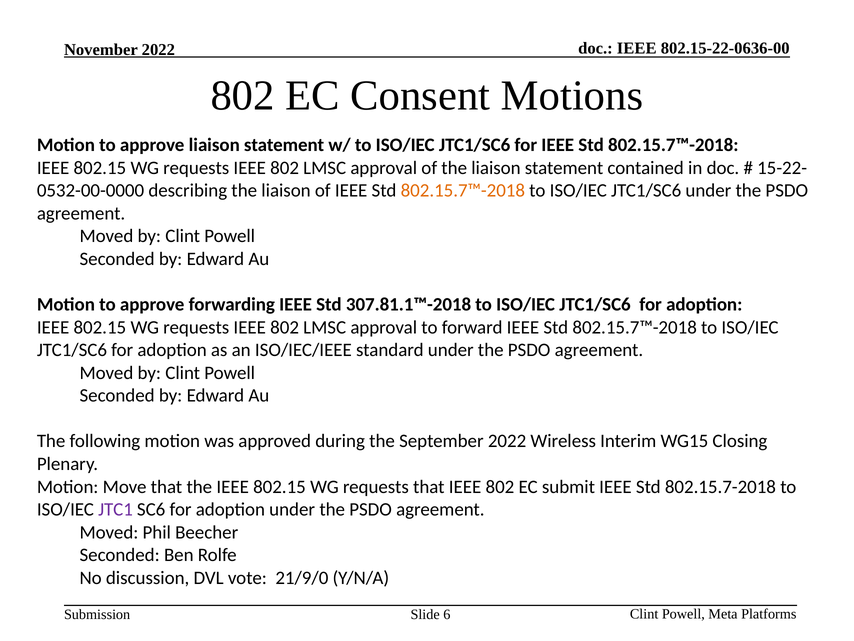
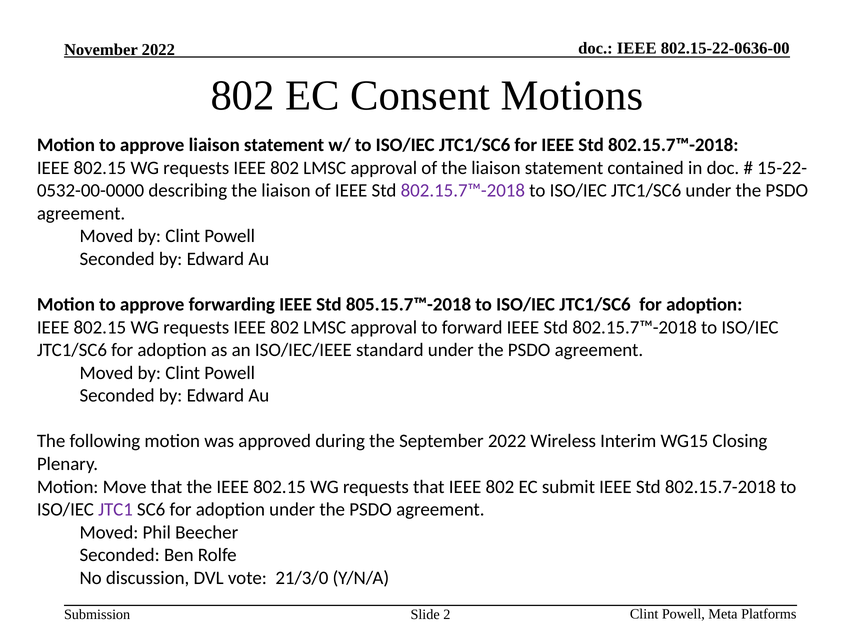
802.15.7™-2018 at (463, 190) colour: orange -> purple
307.81.1™-2018: 307.81.1™-2018 -> 805.15.7™-2018
21/9/0: 21/9/0 -> 21/3/0
6: 6 -> 2
